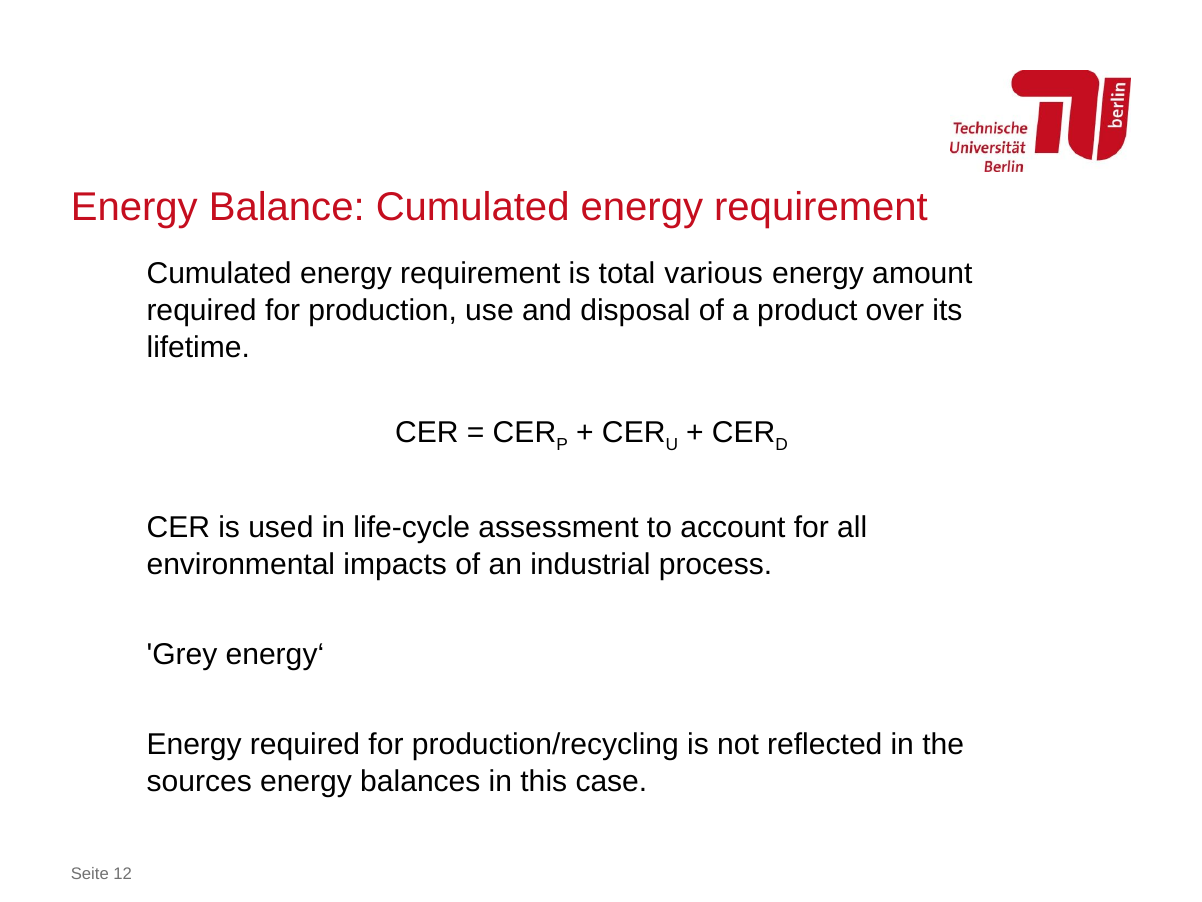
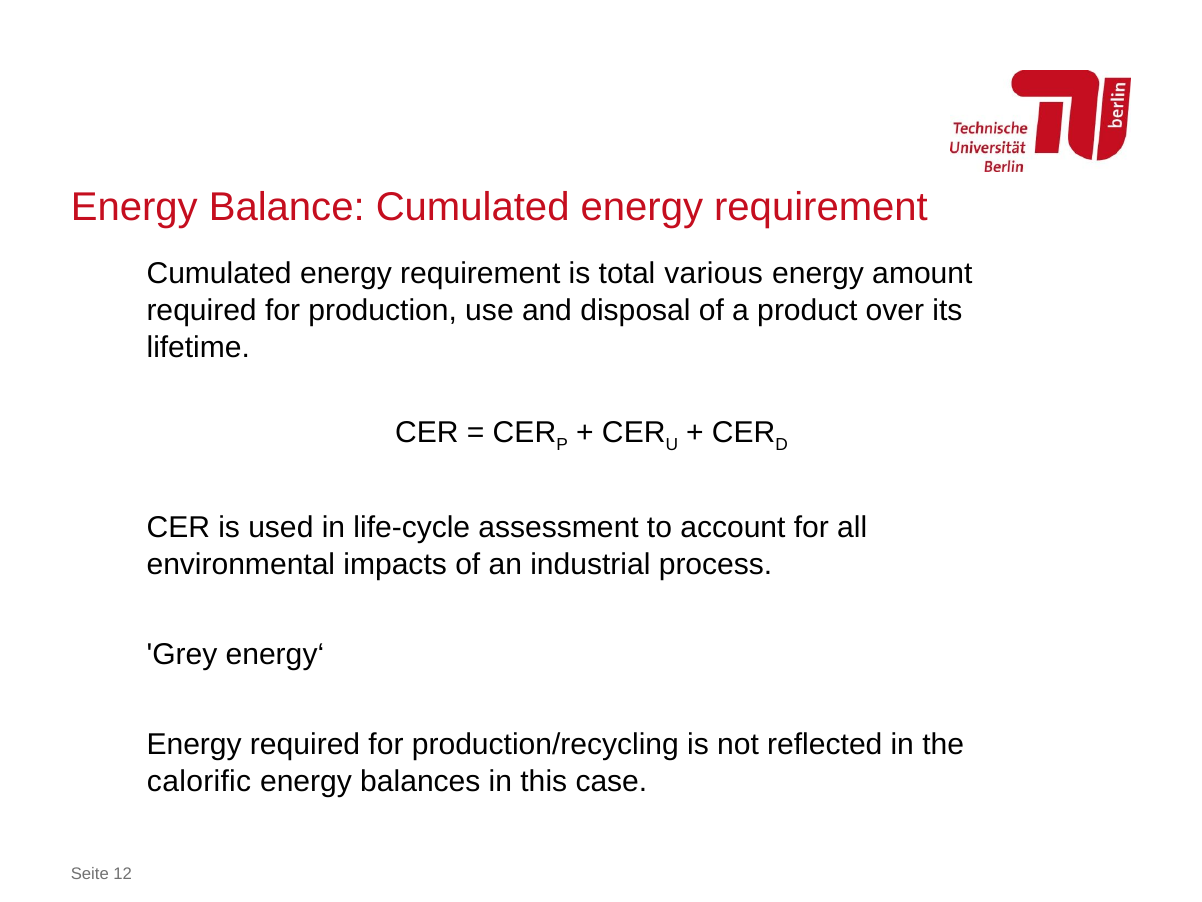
sources: sources -> calorific
